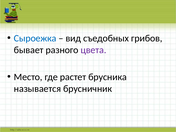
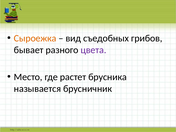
Сыроежка colour: blue -> orange
